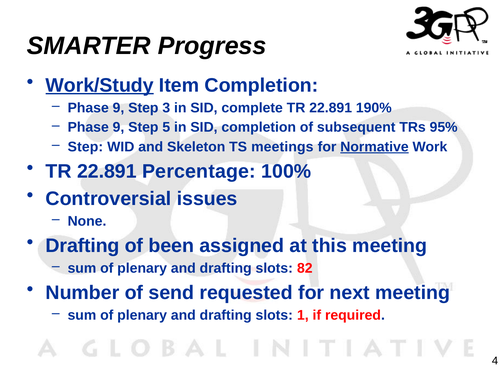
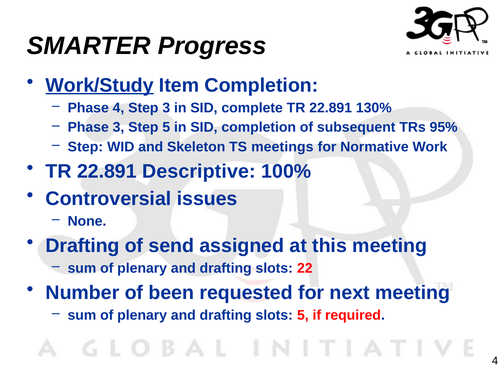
9 at (118, 108): 9 -> 4
190%: 190% -> 130%
9 at (118, 127): 9 -> 3
Normative underline: present -> none
Percentage: Percentage -> Descriptive
been: been -> send
82: 82 -> 22
send: send -> been
slots 1: 1 -> 5
